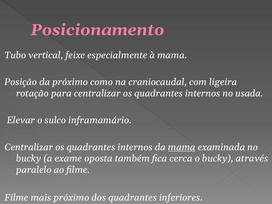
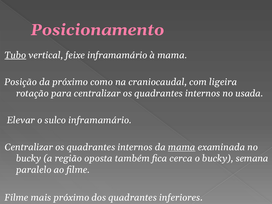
Tubo underline: none -> present
feixe especialmente: especialmente -> inframamário
exame: exame -> região
através: através -> semana
